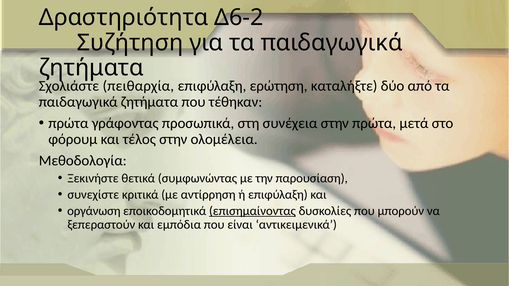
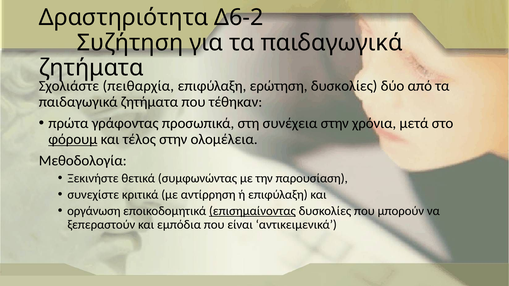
ερώτηση καταλήξτε: καταλήξτε -> δυσκολίες
στην πρώτα: πρώτα -> χρόνια
φόρουμ underline: none -> present
